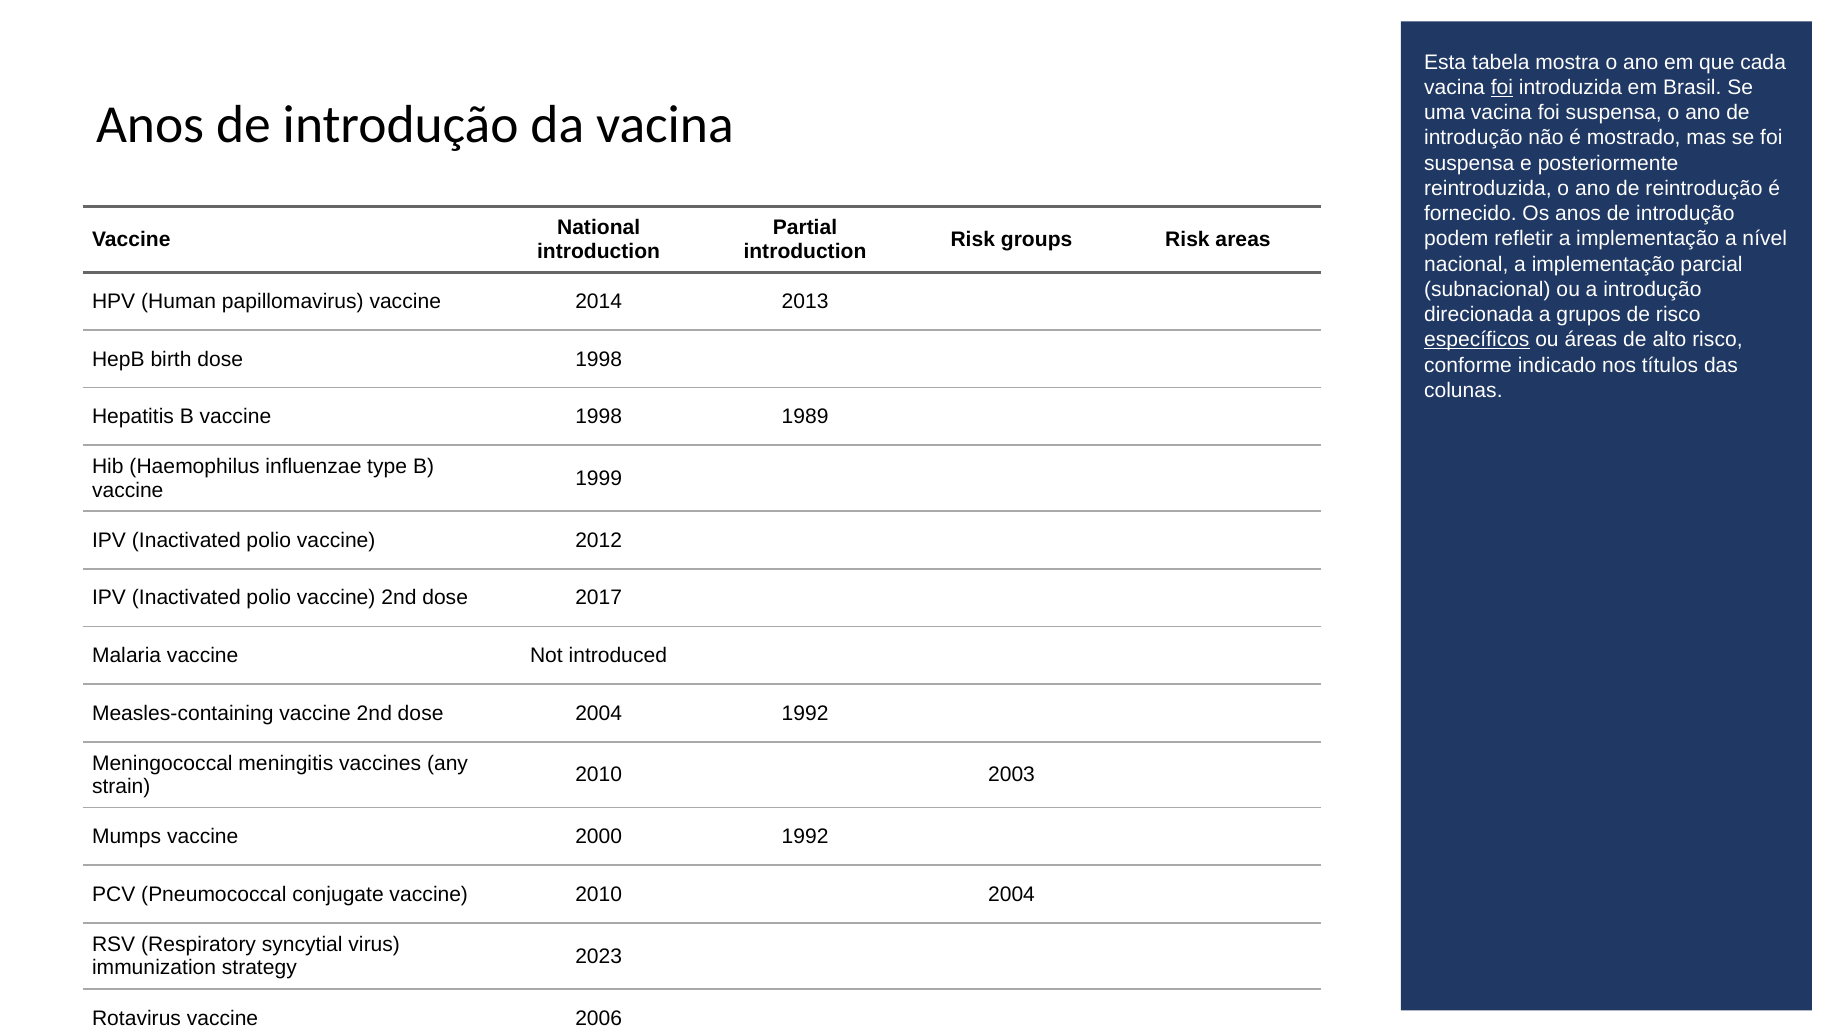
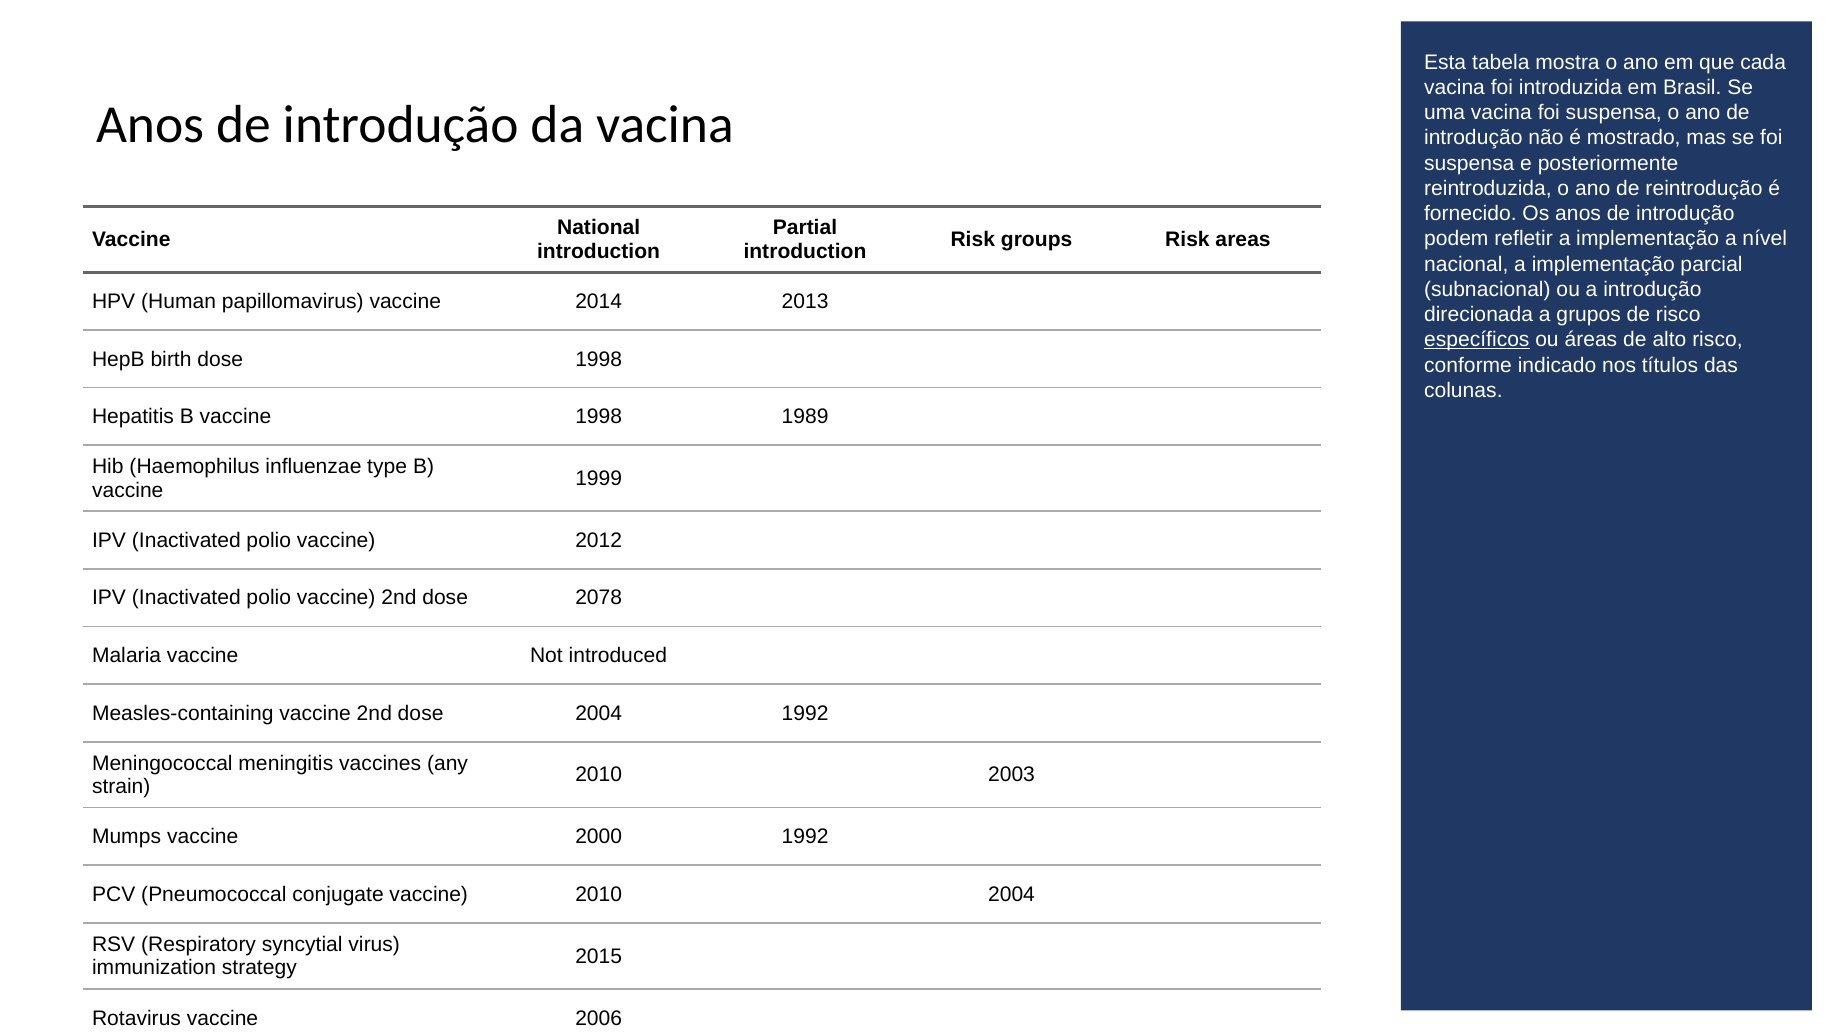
foi at (1502, 87) underline: present -> none
dose 2017: 2017 -> 2078
2023: 2023 -> 2015
